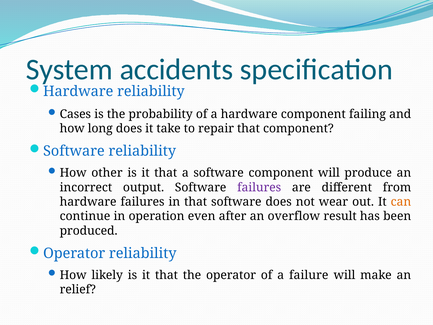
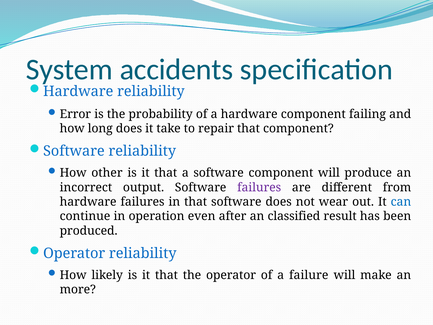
Cases: Cases -> Error
can colour: orange -> blue
overflow: overflow -> classified
relief: relief -> more
